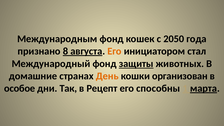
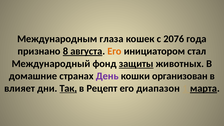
Международным фонд: фонд -> глаза
2050: 2050 -> 2076
День colour: orange -> purple
особое: особое -> влияет
Так underline: none -> present
способны: способны -> диапазон
